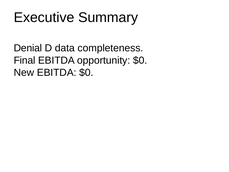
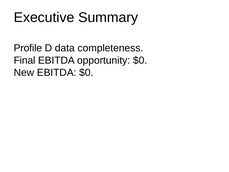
Denial: Denial -> Profile
